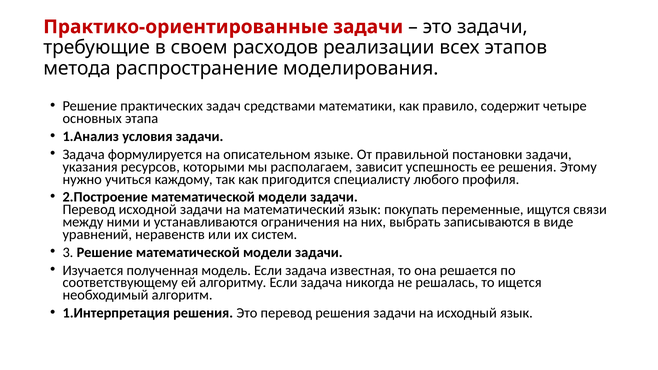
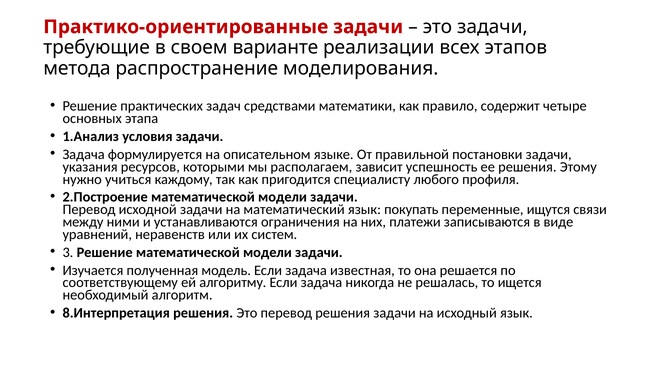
расходов: расходов -> варианте
выбрать: выбрать -> платежи
1.Интерпретация: 1.Интерпретация -> 8.Интерпретация
